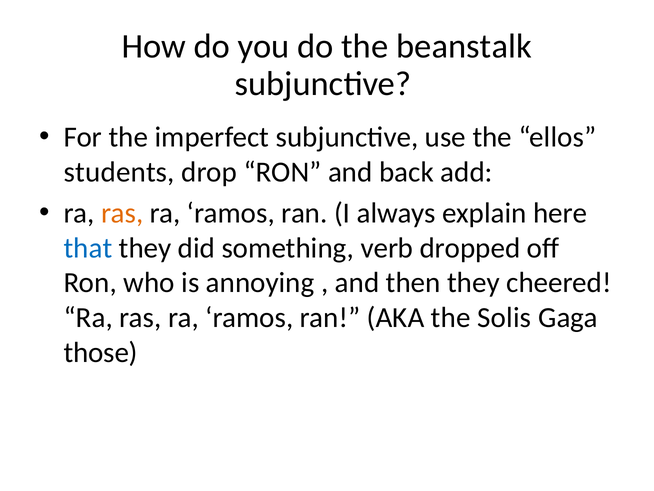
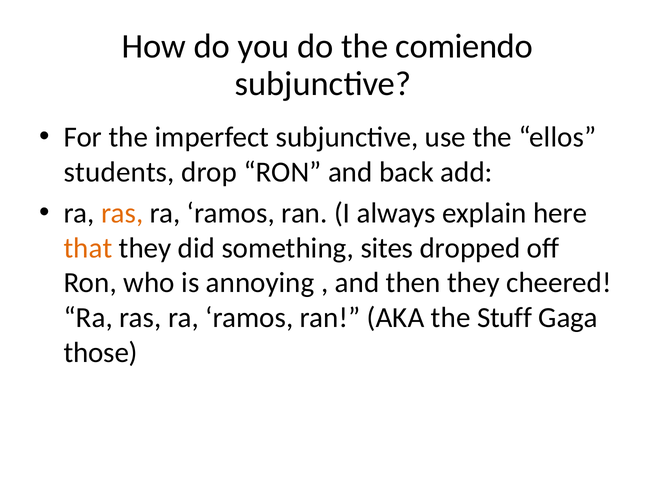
beanstalk: beanstalk -> comiendo
that colour: blue -> orange
verb: verb -> sites
Solis: Solis -> Stuff
